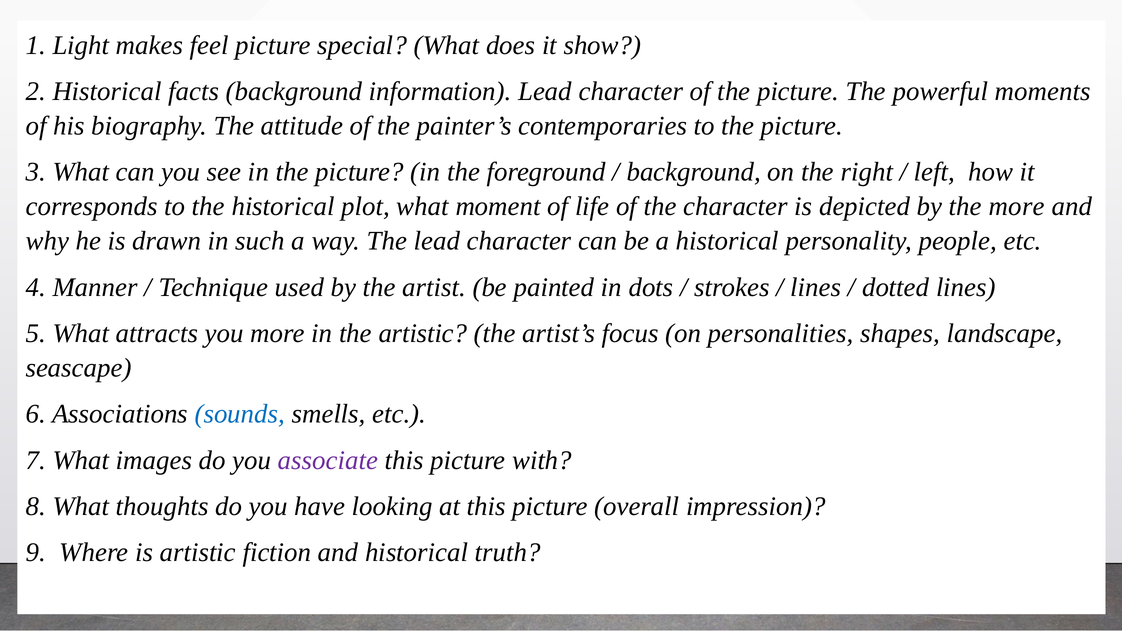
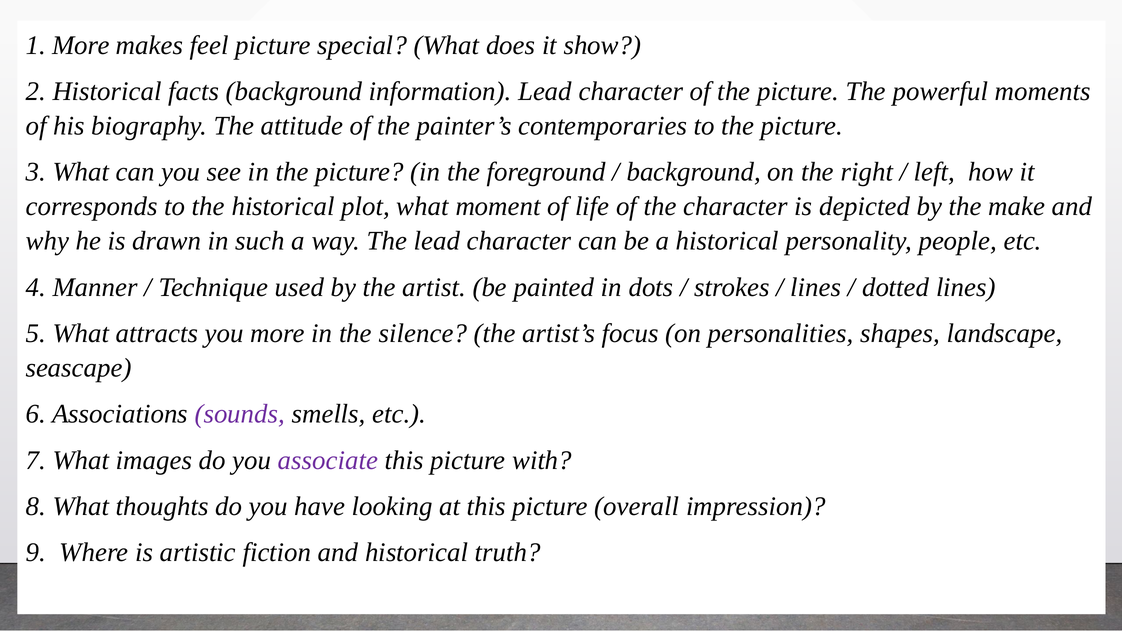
1 Light: Light -> More
the more: more -> make
the artistic: artistic -> silence
sounds colour: blue -> purple
